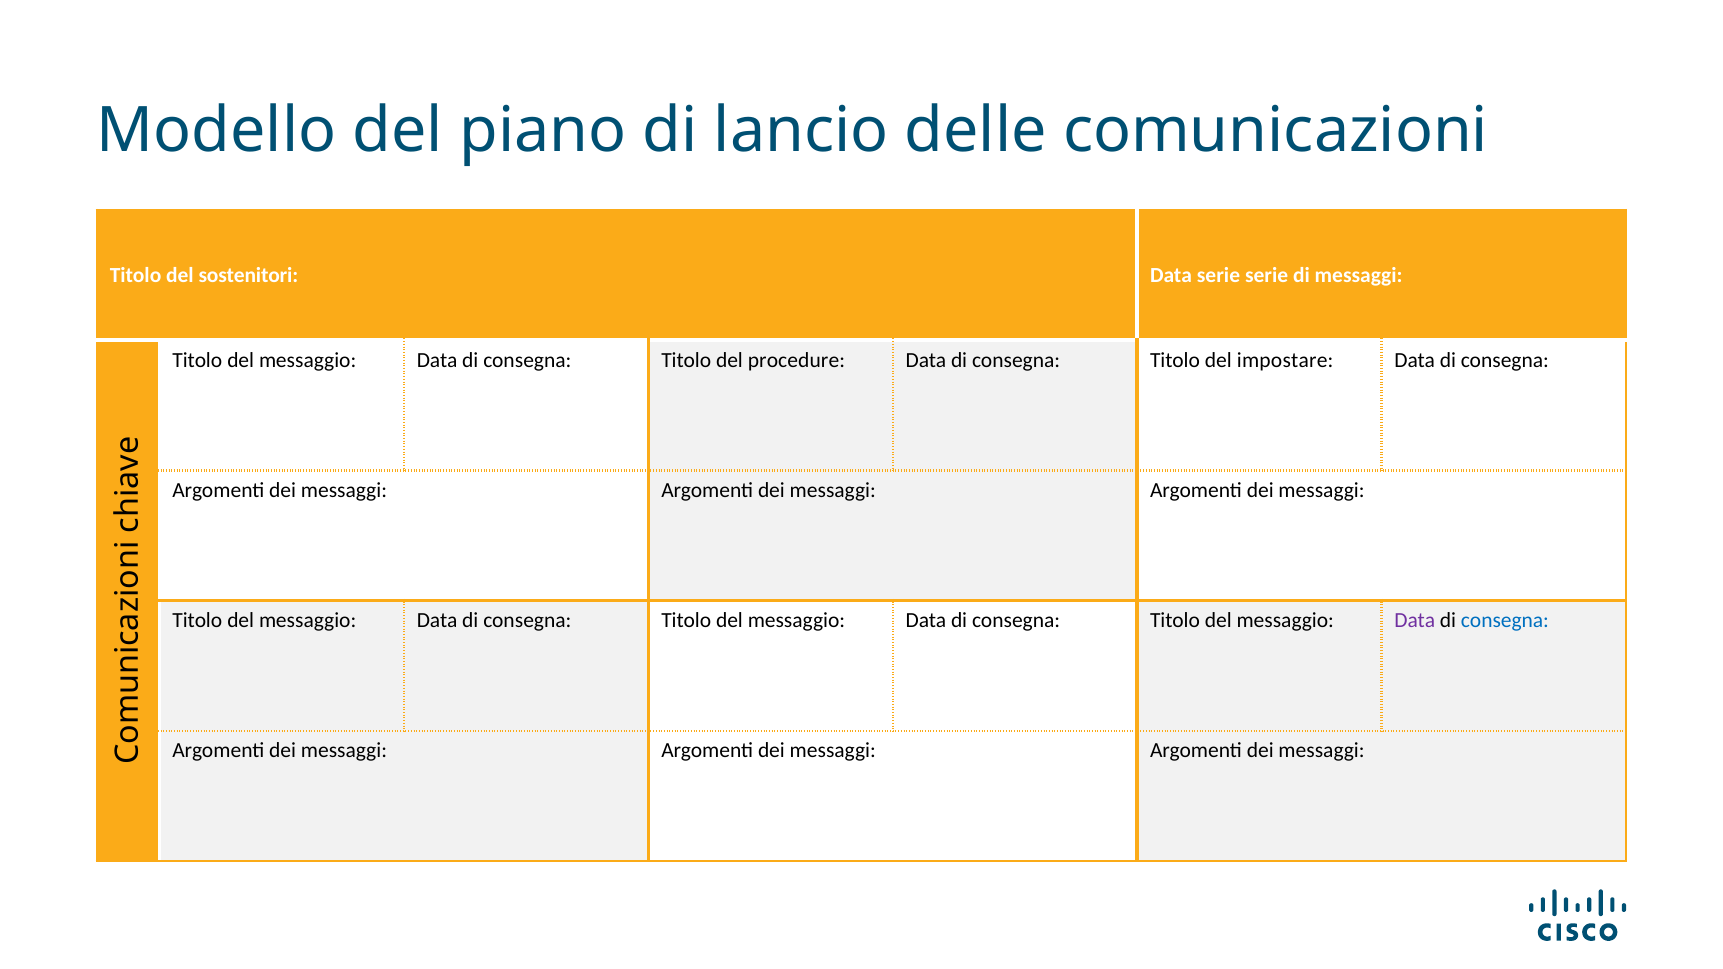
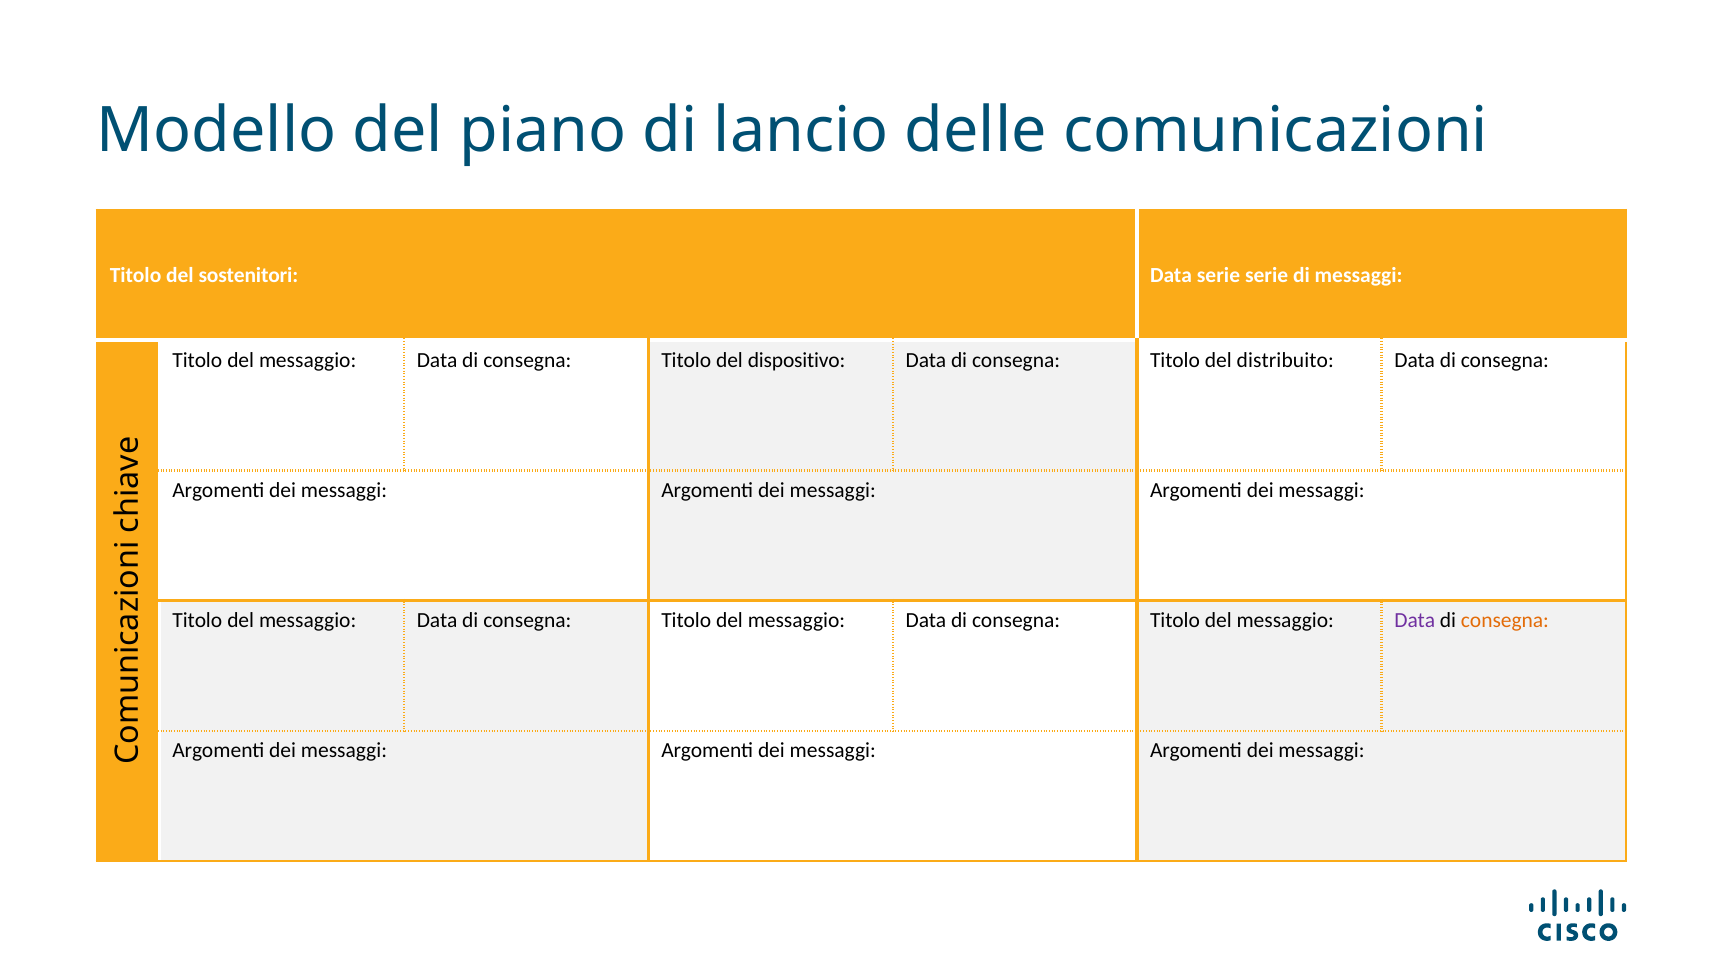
procedure: procedure -> dispositivo
impostare: impostare -> distribuito
consegna at (1505, 621) colour: blue -> orange
